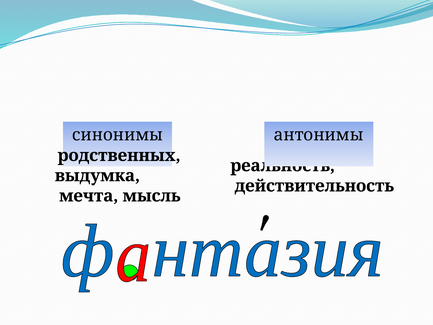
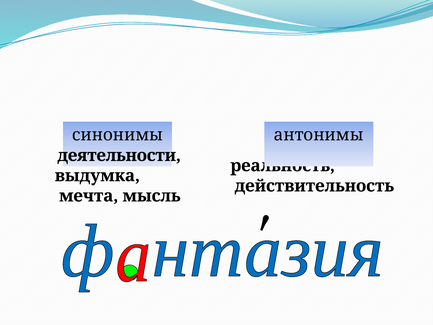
родственных: родственных -> деятельности
